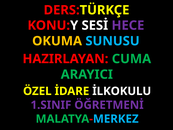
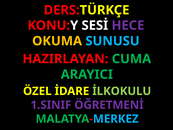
İLKOKULU colour: white -> light green
